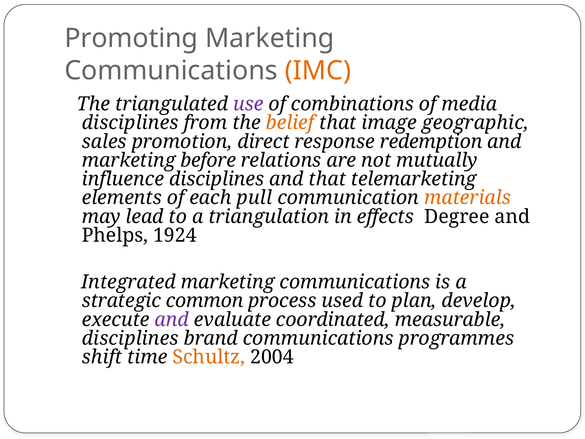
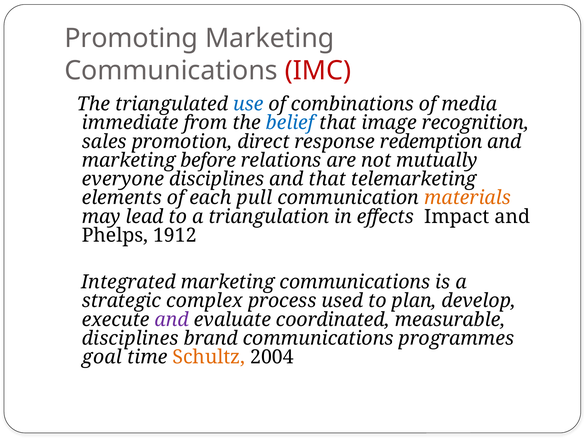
IMC colour: orange -> red
use colour: purple -> blue
disciplines at (130, 123): disciplines -> immediate
belief colour: orange -> blue
geographic: geographic -> recognition
influence: influence -> everyone
Degree: Degree -> Impact
1924: 1924 -> 1912
common: common -> complex
shift: shift -> goal
